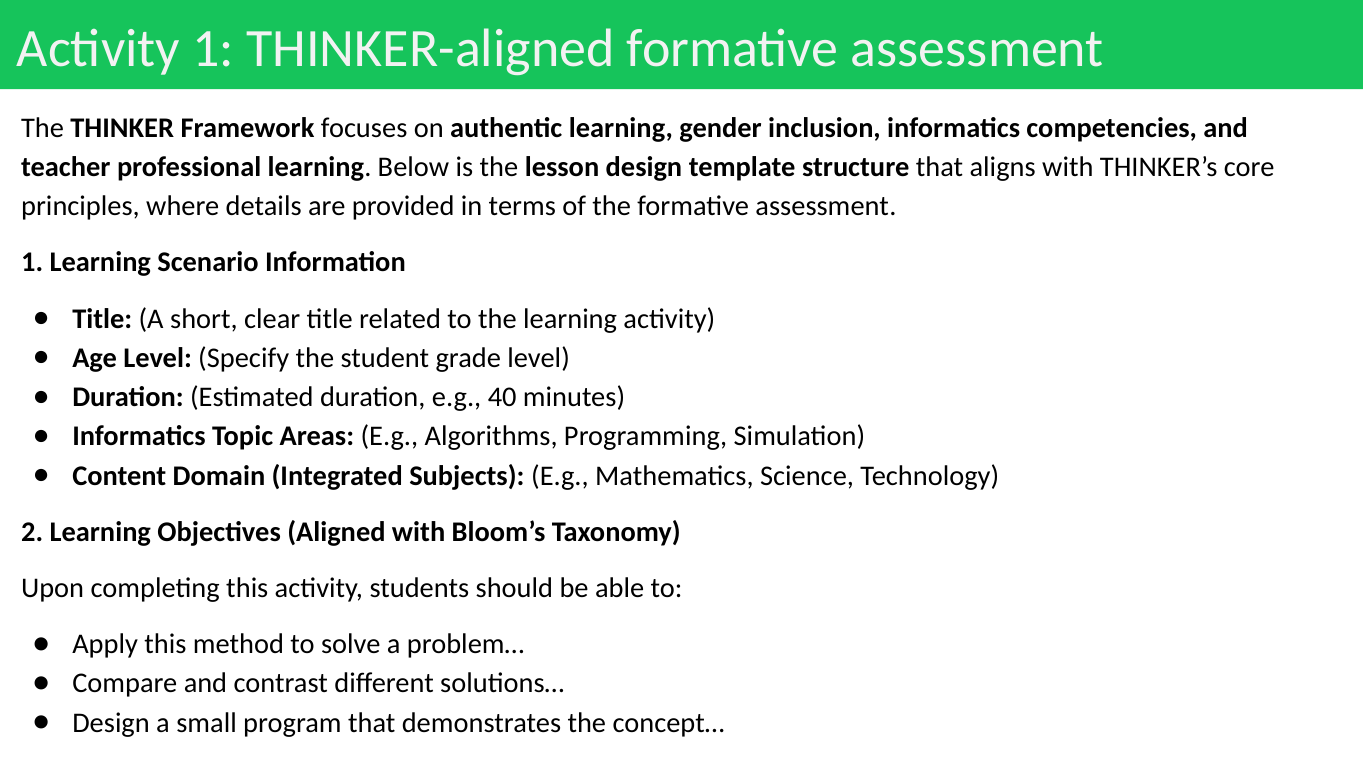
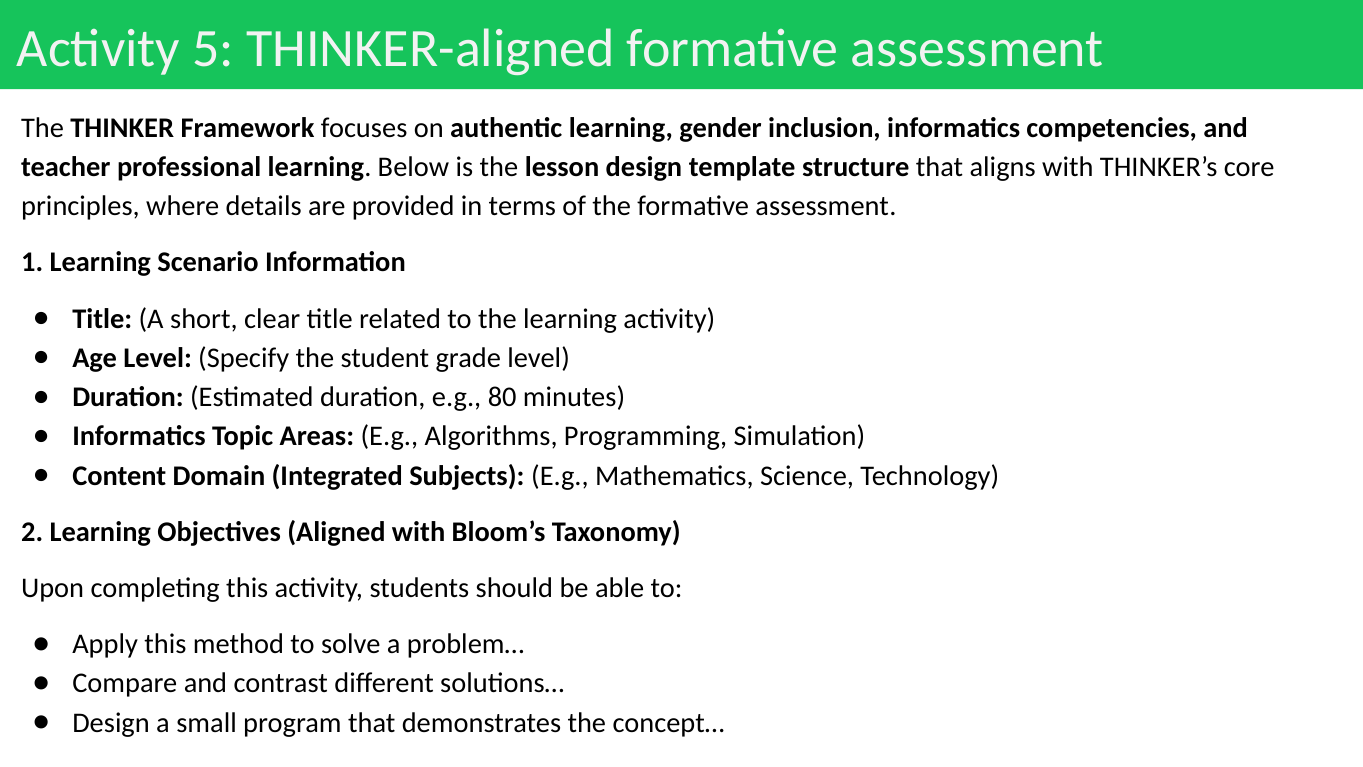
Activity 1: 1 -> 5
40: 40 -> 80
